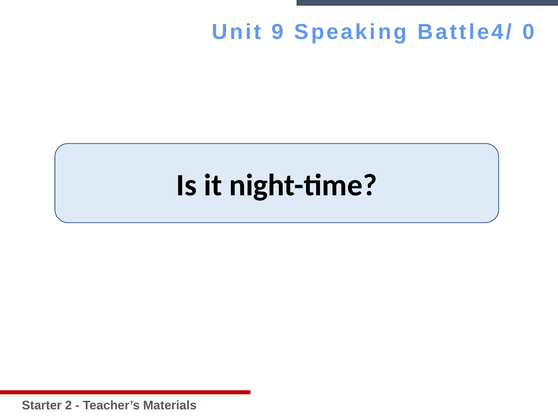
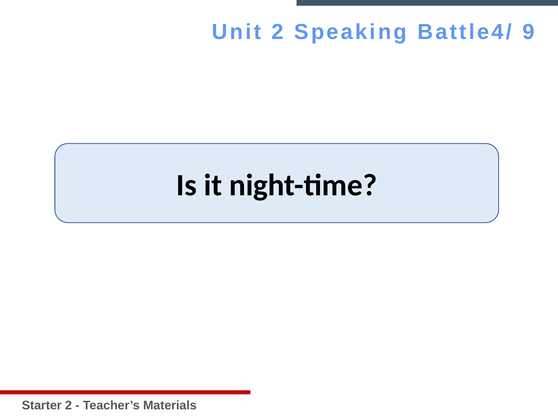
Unit 9: 9 -> 2
0: 0 -> 9
